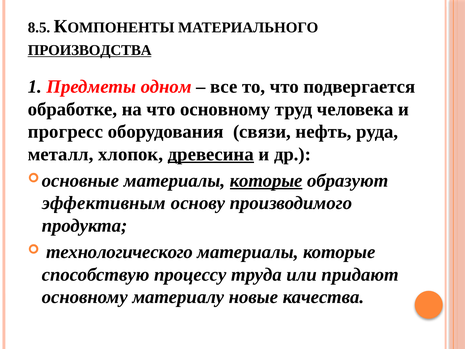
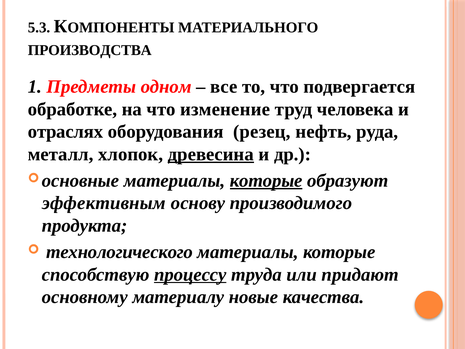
8.5: 8.5 -> 5.3
ПРОИЗВОДСТВА underline: present -> none
что основному: основному -> изменение
прогресс: прогресс -> отраслях
связи: связи -> резец
процессу underline: none -> present
